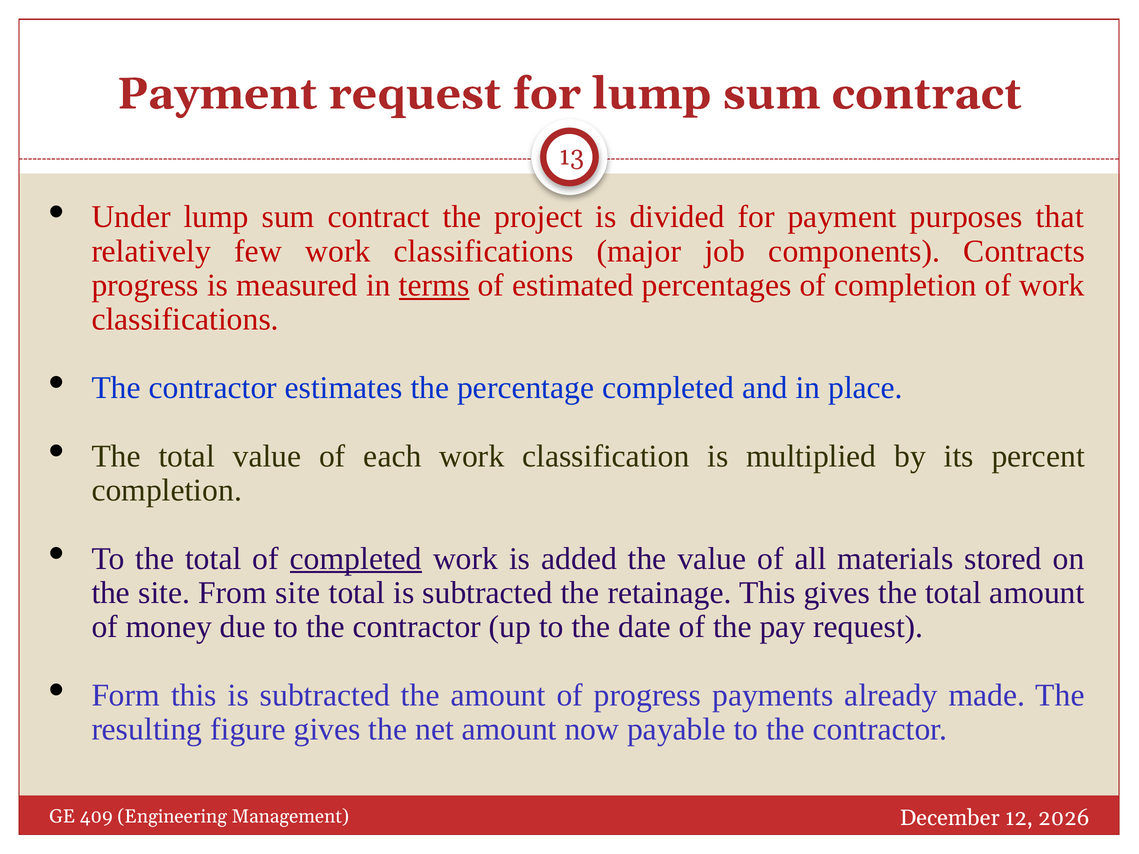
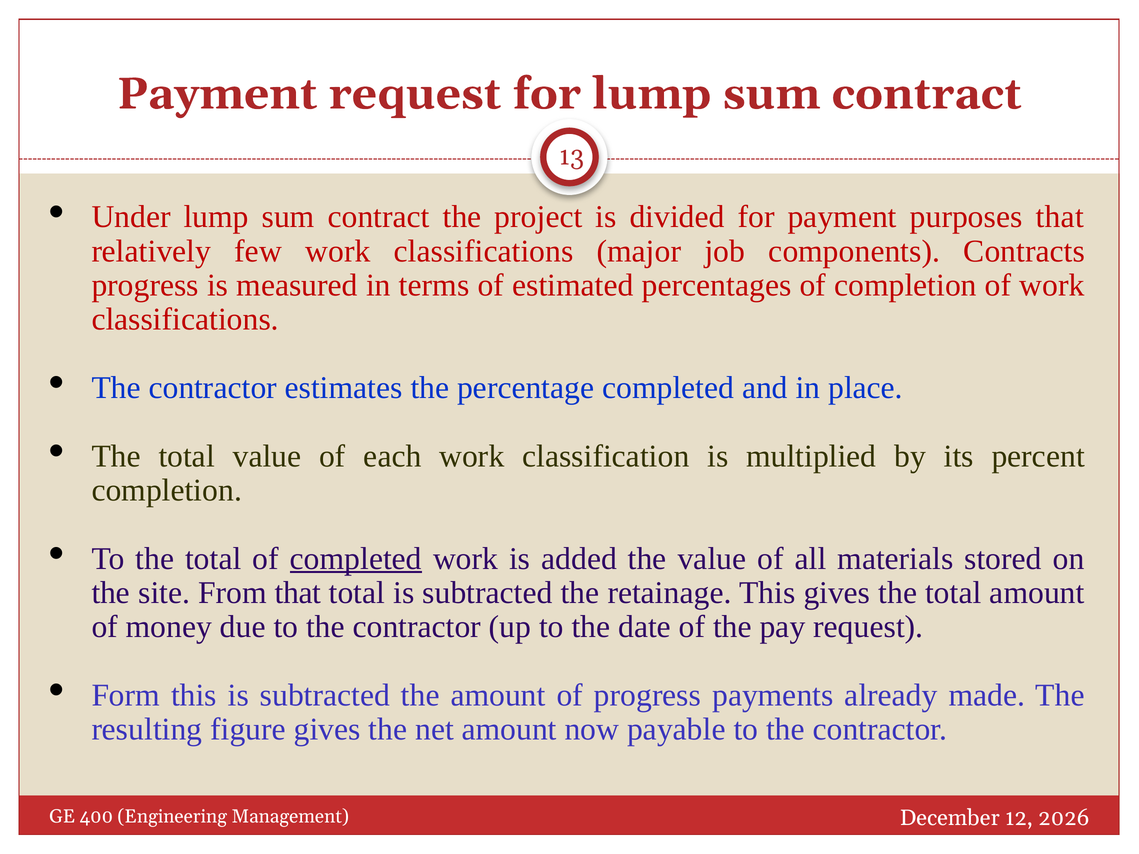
terms underline: present -> none
From site: site -> that
409: 409 -> 400
